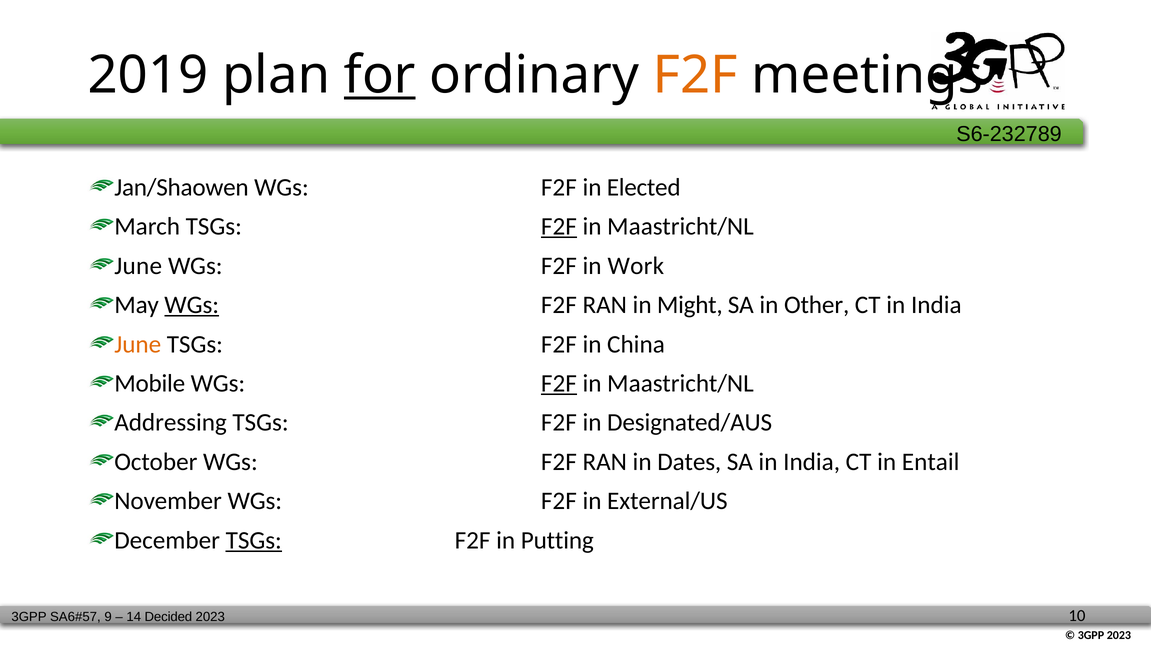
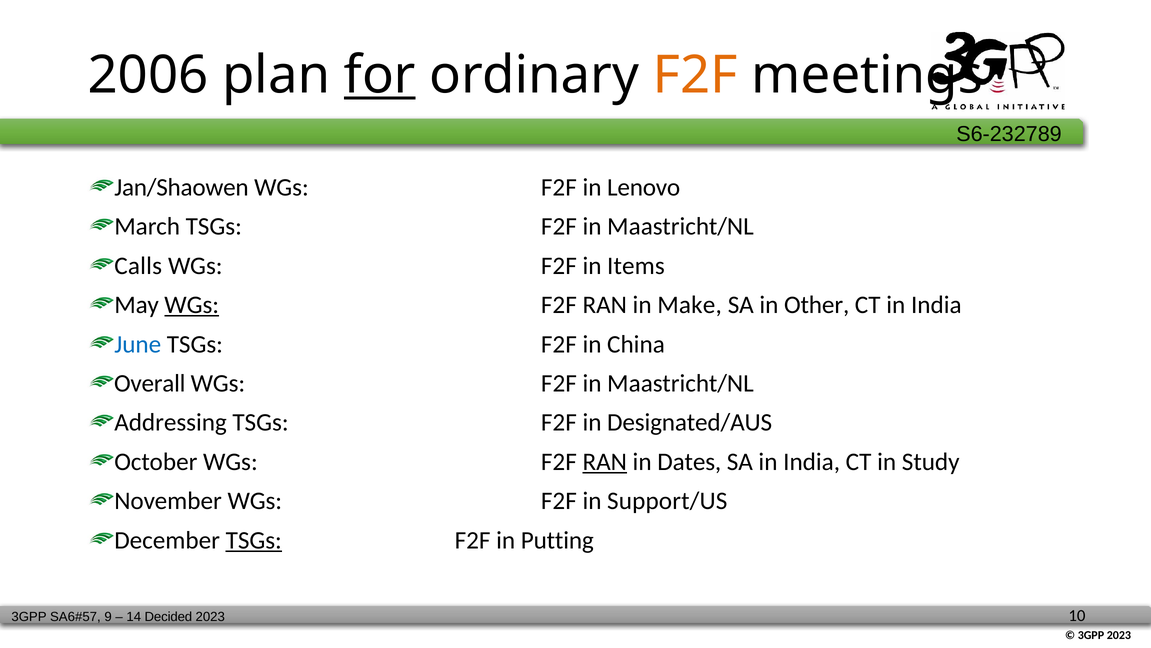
2019: 2019 -> 2006
Elected: Elected -> Lenovo
F2F at (559, 226) underline: present -> none
June at (138, 266): June -> Calls
Work: Work -> Items
Might: Might -> Make
June at (138, 344) colour: orange -> blue
Mobile: Mobile -> Overall
F2F at (559, 383) underline: present -> none
RAN at (605, 461) underline: none -> present
Entail: Entail -> Study
External/US: External/US -> Support/US
